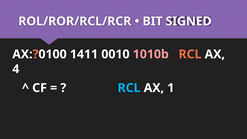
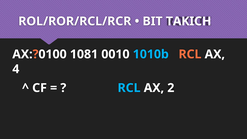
SIGNED: SIGNED -> TAKICH
1411: 1411 -> 1081
1010b colour: pink -> light blue
1: 1 -> 2
